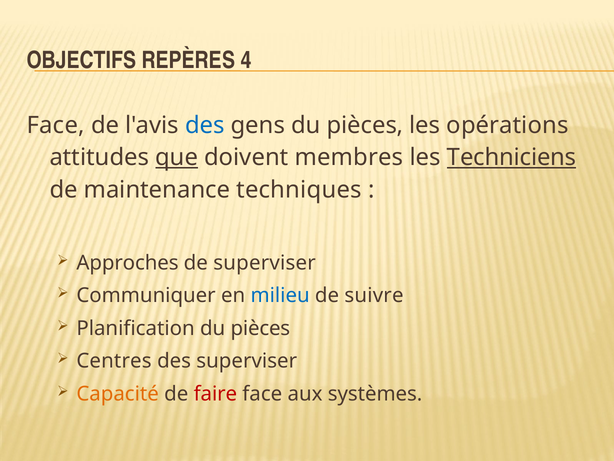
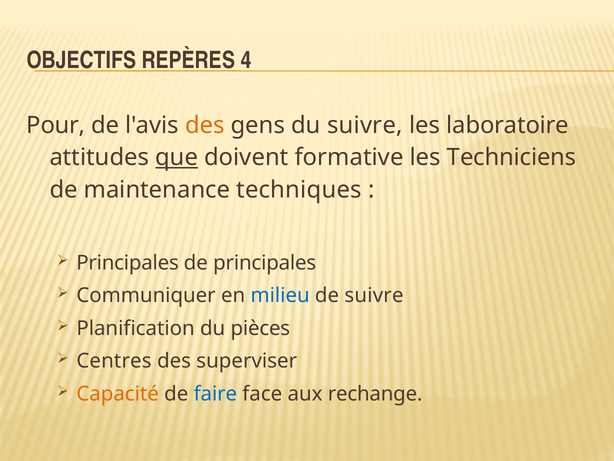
Face at (56, 125): Face -> Pour
des at (205, 125) colour: blue -> orange
gens du pièces: pièces -> suivre
opérations: opérations -> laboratoire
membres: membres -> formative
Techniciens underline: present -> none
Approches at (127, 263): Approches -> Principales
de superviser: superviser -> principales
faire colour: red -> blue
systèmes: systèmes -> rechange
